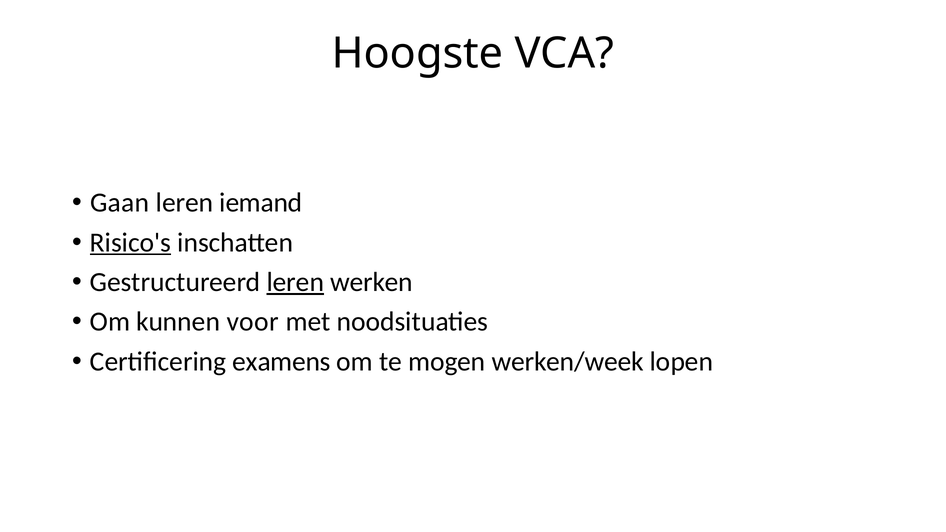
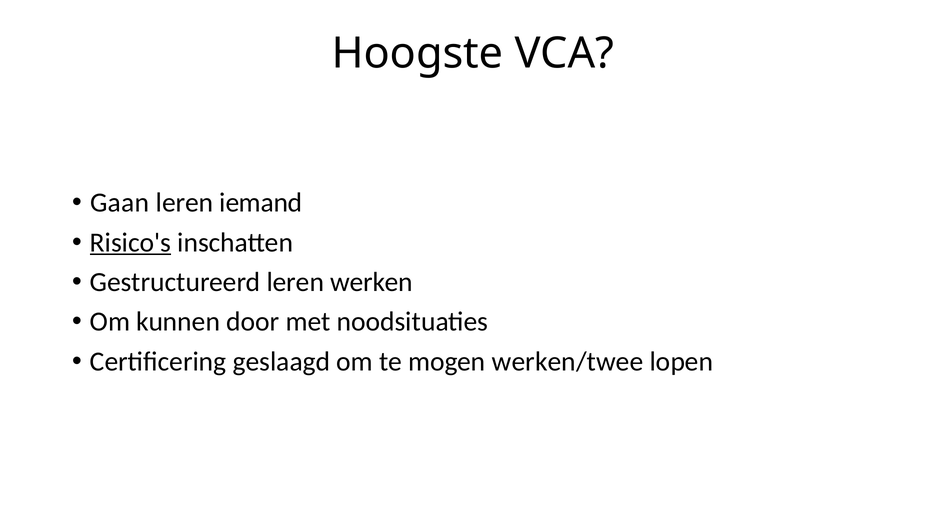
leren at (295, 282) underline: present -> none
voor: voor -> door
examens: examens -> geslaagd
werken/week: werken/week -> werken/twee
